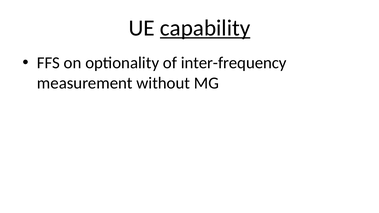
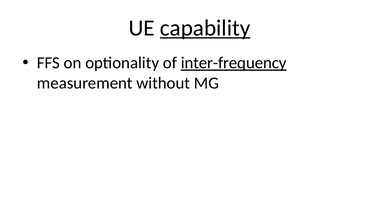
inter-frequency underline: none -> present
